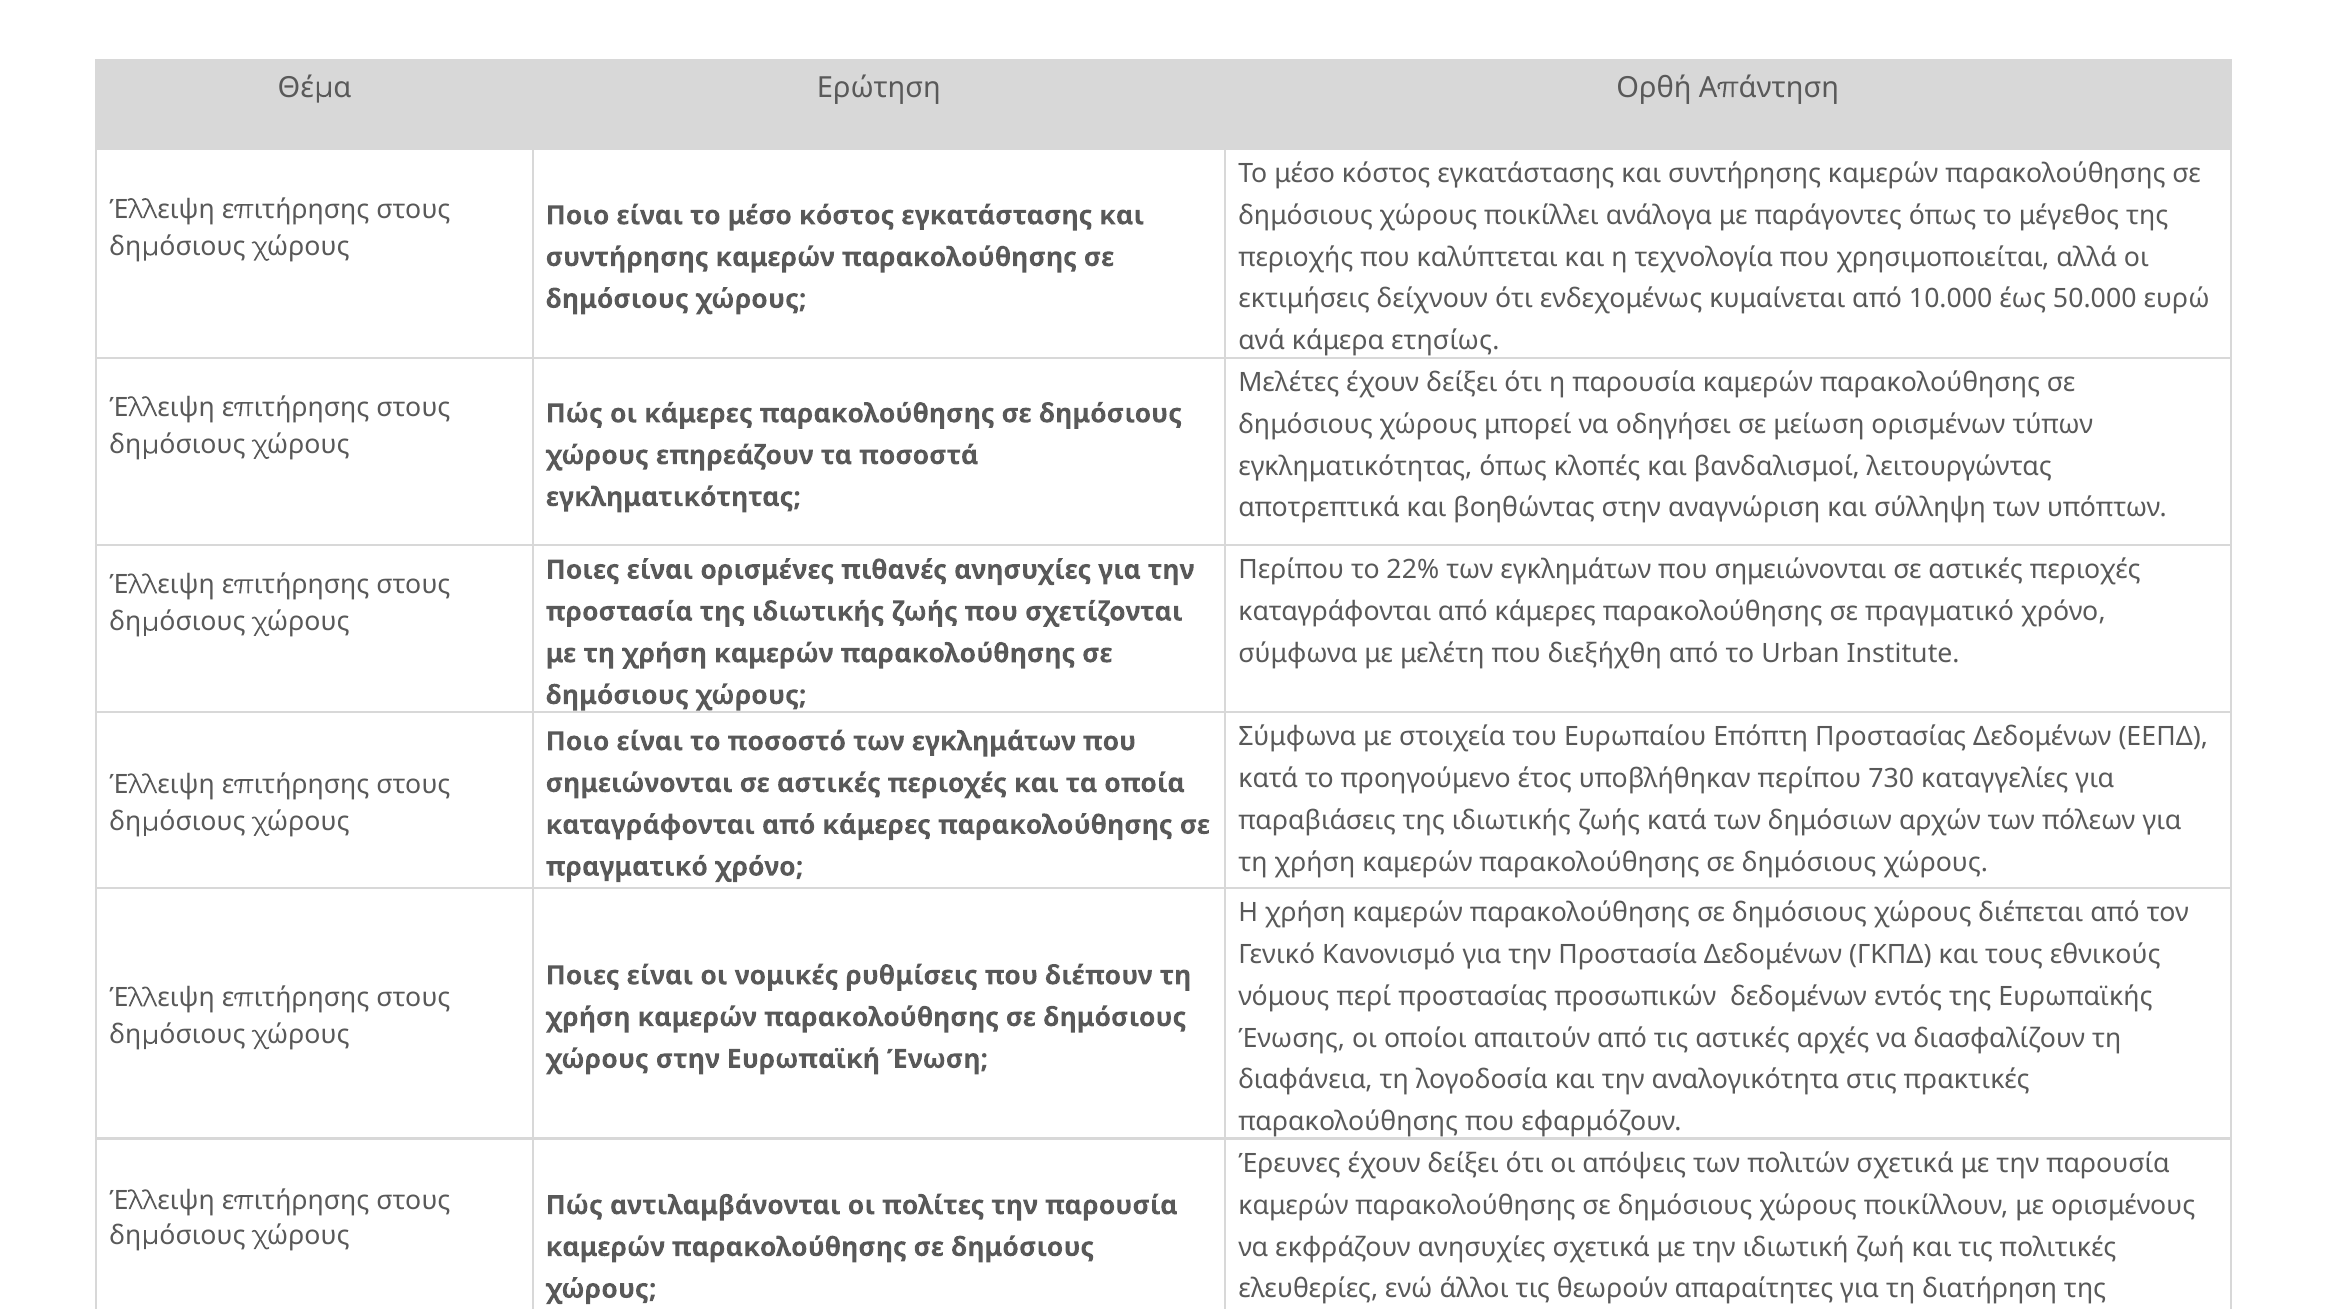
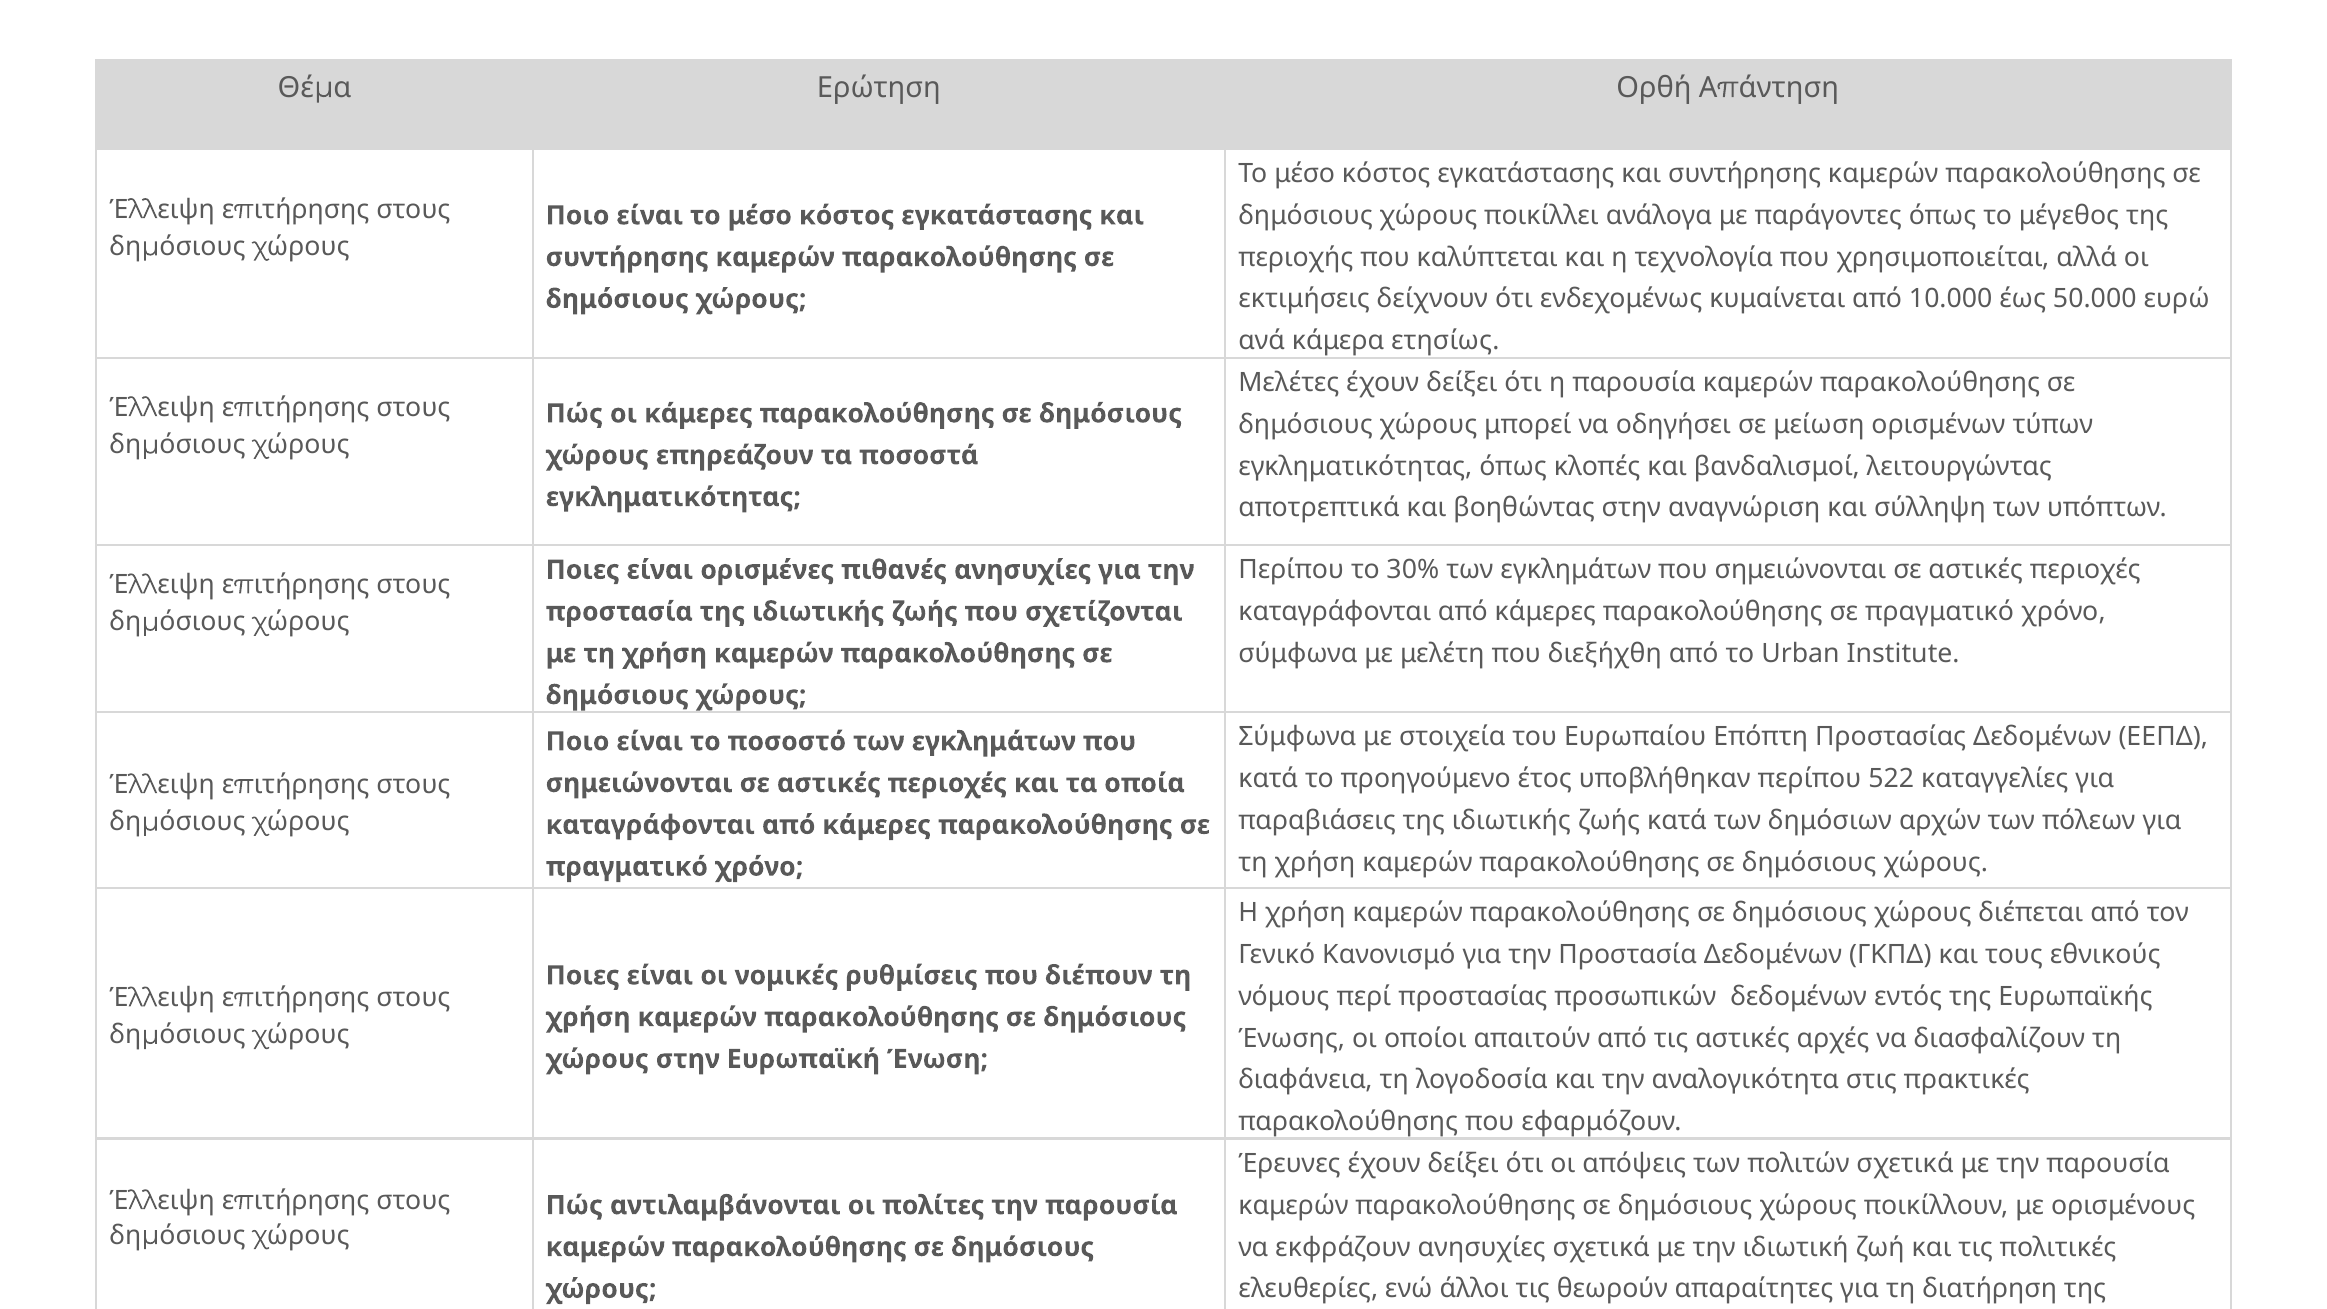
22%: 22% -> 30%
730: 730 -> 522
